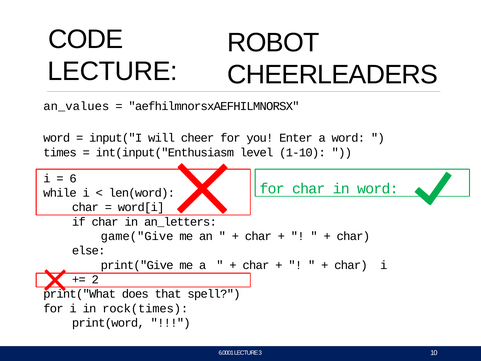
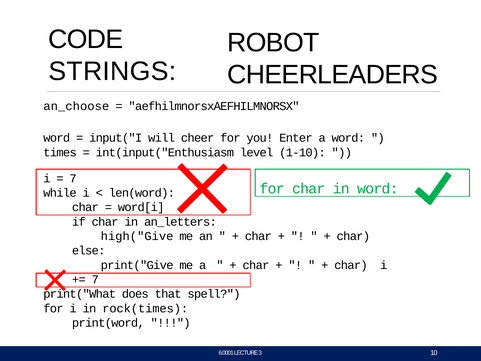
LECTURE at (113, 71): LECTURE -> STRINGS
an_values: an_values -> an_choose
6 at (73, 178): 6 -> 7
game("Give: game("Give -> high("Give
2 at (95, 279): 2 -> 7
